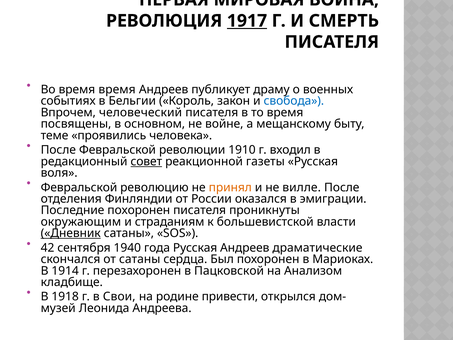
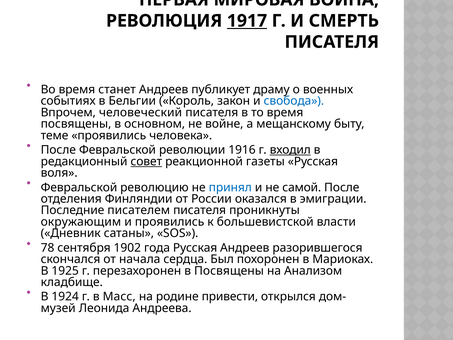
время время: время -> станет
1910: 1910 -> 1916
входил underline: none -> present
принял colour: orange -> blue
вилле: вилле -> самой
Последние похоронен: похоронен -> писателем
и страданиям: страданиям -> проявились
Дневник underline: present -> none
42: 42 -> 78
1940: 1940 -> 1902
драматические: драматические -> разорившегося
от сатаны: сатаны -> начала
1914: 1914 -> 1925
в Пацковской: Пацковской -> Посвящены
1918: 1918 -> 1924
Свои: Свои -> Масс
